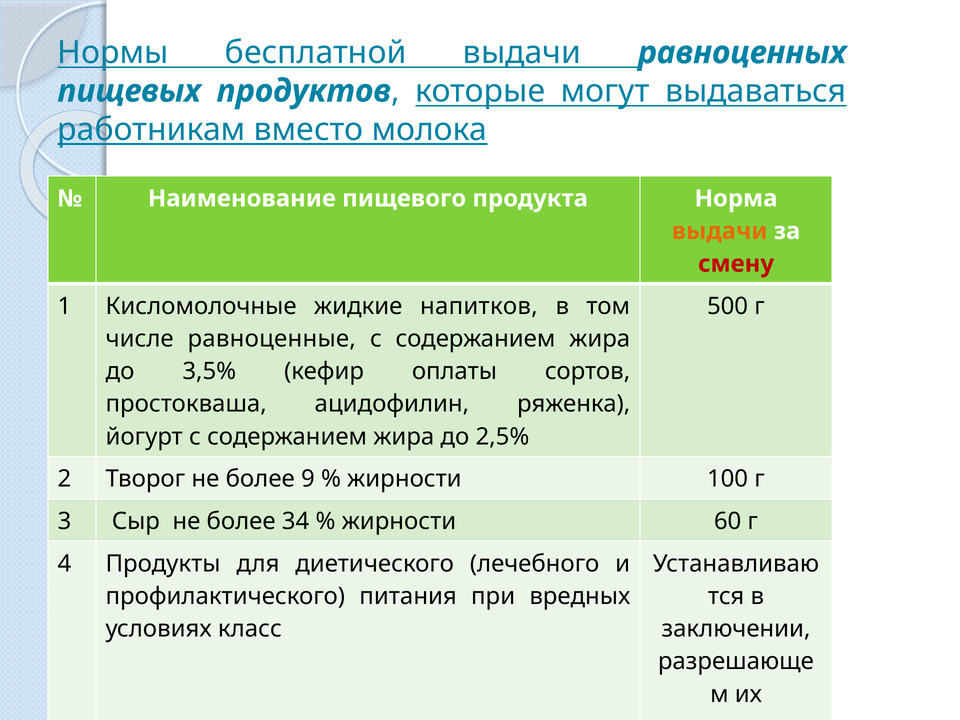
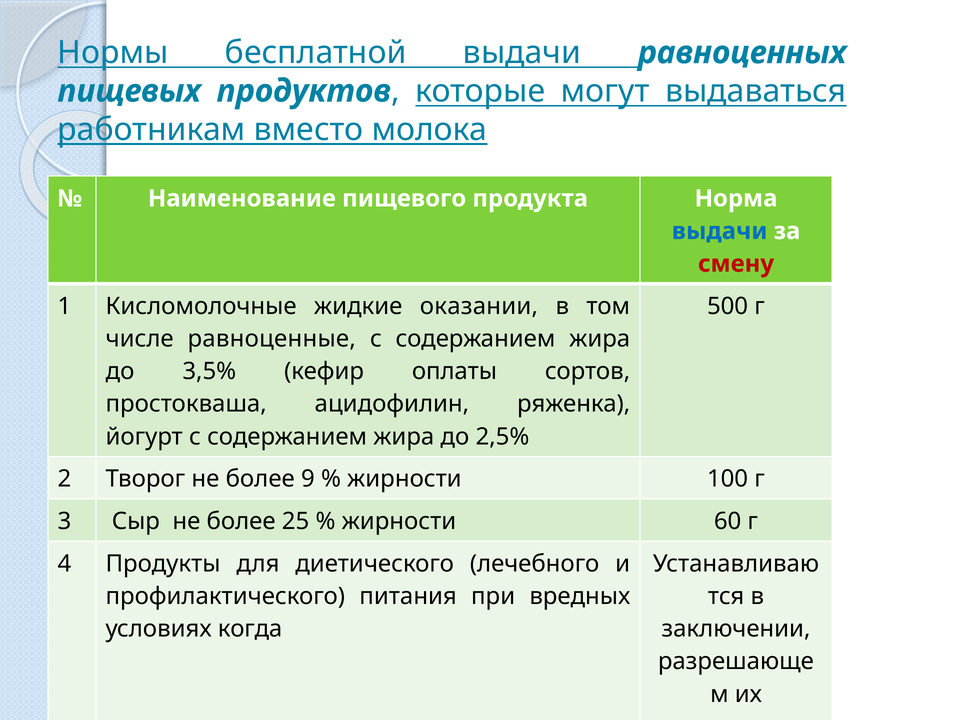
выдачи at (720, 231) colour: orange -> blue
напитков: напитков -> оказании
34: 34 -> 25
класс: класс -> когда
